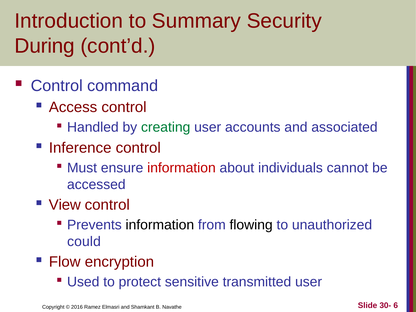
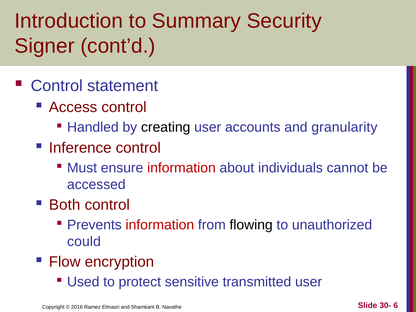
During: During -> Signer
command: command -> statement
creating colour: green -> black
associated: associated -> granularity
View: View -> Both
information at (160, 225) colour: black -> red
